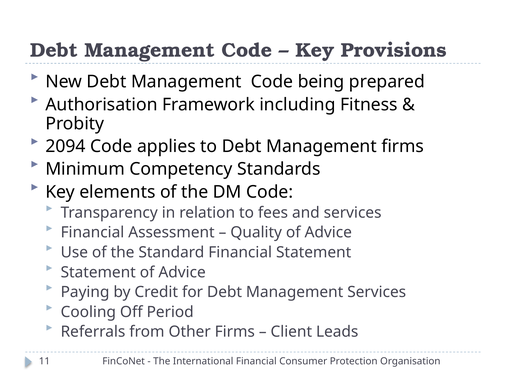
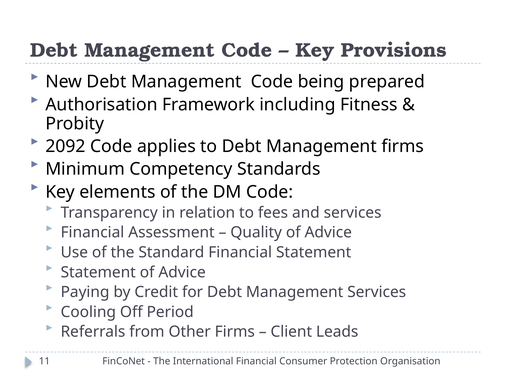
2094: 2094 -> 2092
